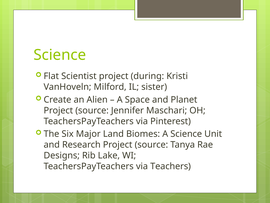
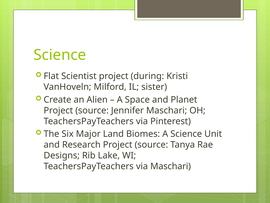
via Teachers: Teachers -> Maschari
